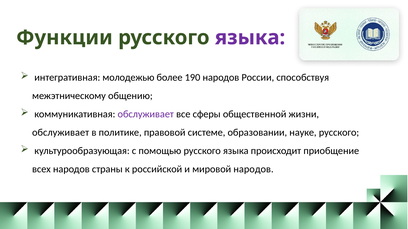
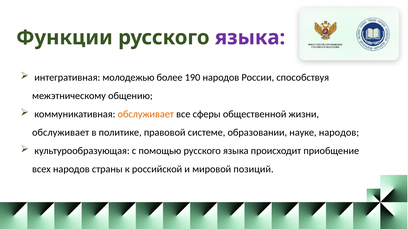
обслуживает at (146, 114) colour: purple -> orange
науке русского: русского -> народов
мировой народов: народов -> позиций
